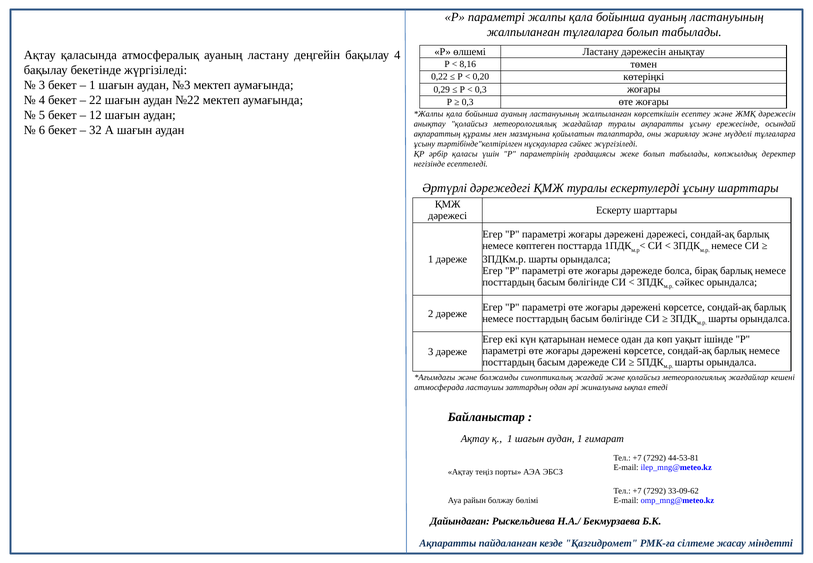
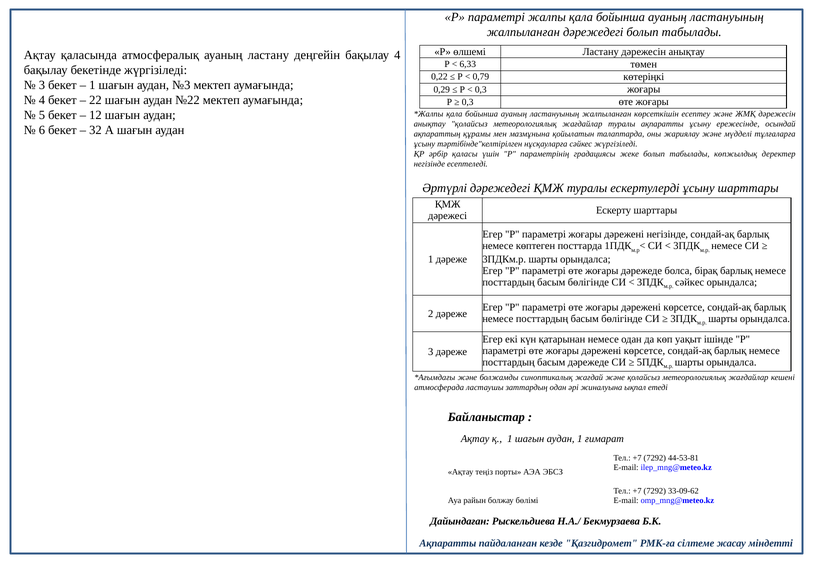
жалпыланған тұлғаларға: тұлғаларға -> дәрежедегі
8,16: 8,16 -> 6,33
0,20: 0,20 -> 0,79
дәрежені дәрежесі: дәрежесі -> негізінде
